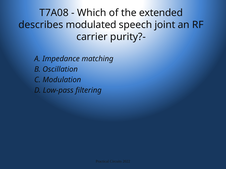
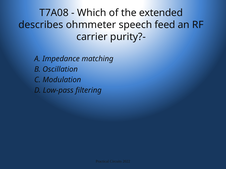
modulated: modulated -> ohmmeter
joint: joint -> feed
